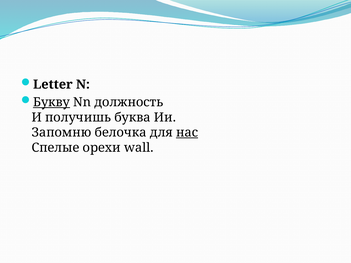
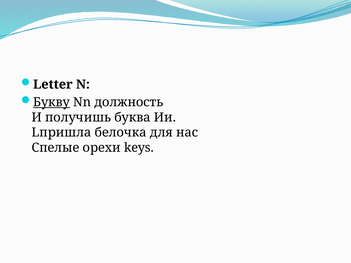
Запомню: Запомню -> Lпришла
нас underline: present -> none
wall: wall -> keys
